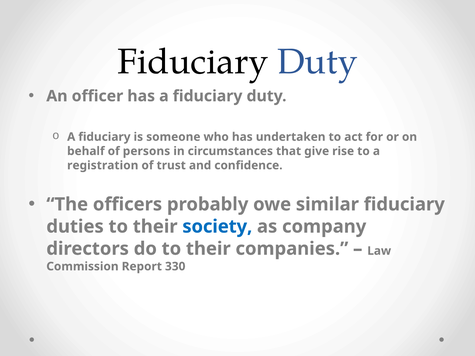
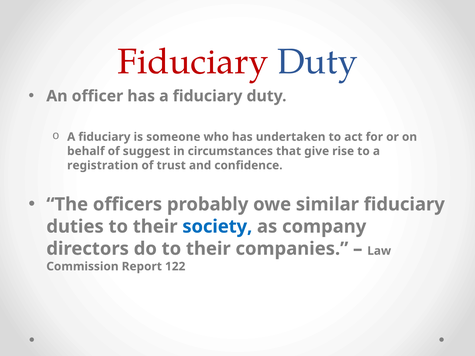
Fiduciary at (193, 62) colour: black -> red
persons: persons -> suggest
330: 330 -> 122
